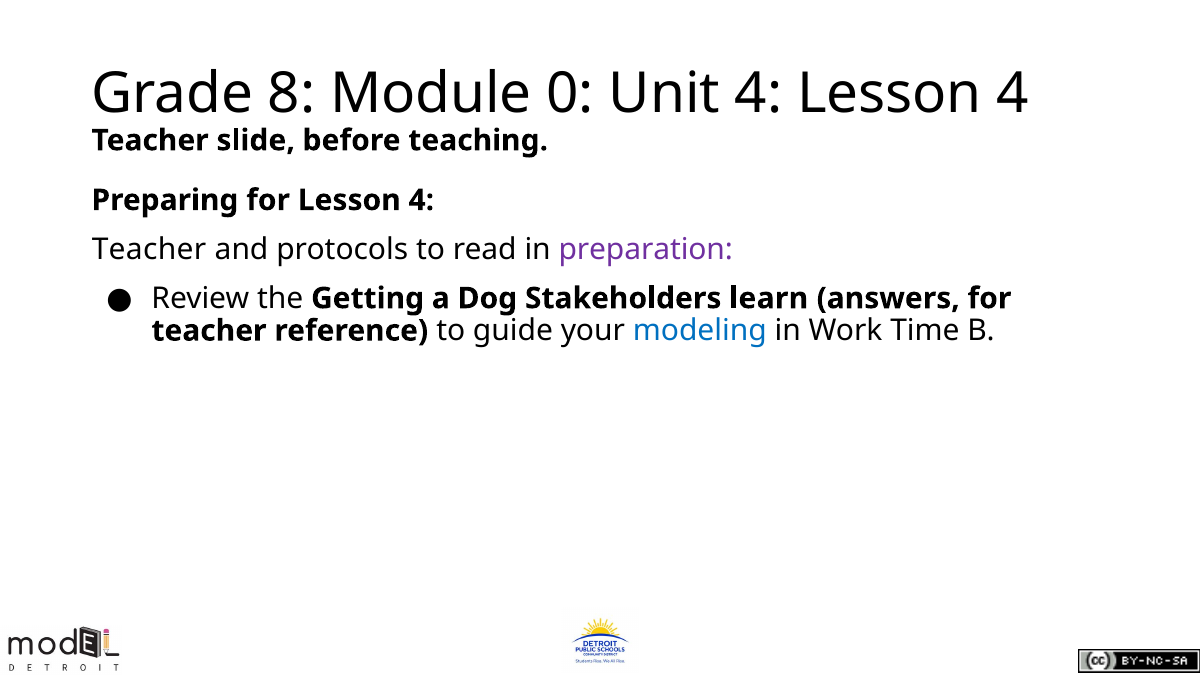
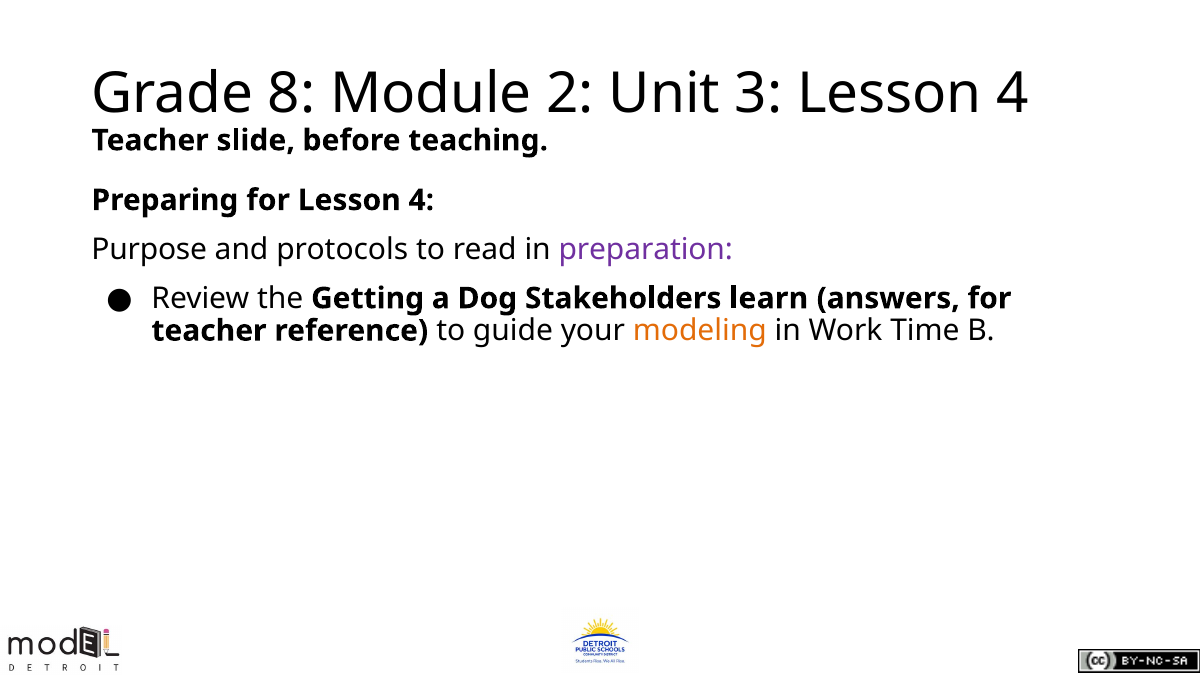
0: 0 -> 2
Unit 4: 4 -> 3
Teacher at (149, 249): Teacher -> Purpose
modeling colour: blue -> orange
